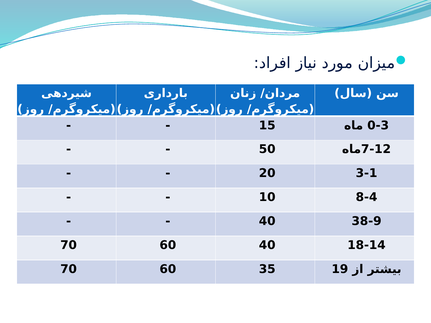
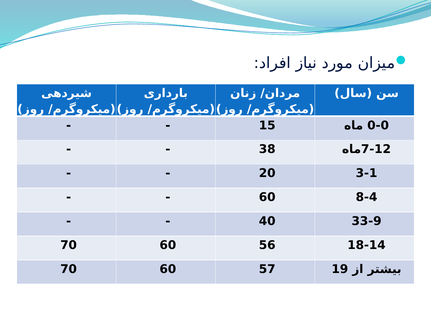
0-3: 0-3 -> 0-0
50: 50 -> 38
10 at (267, 197): 10 -> 60
38-9: 38-9 -> 33-9
60 40: 40 -> 56
35: 35 -> 57
